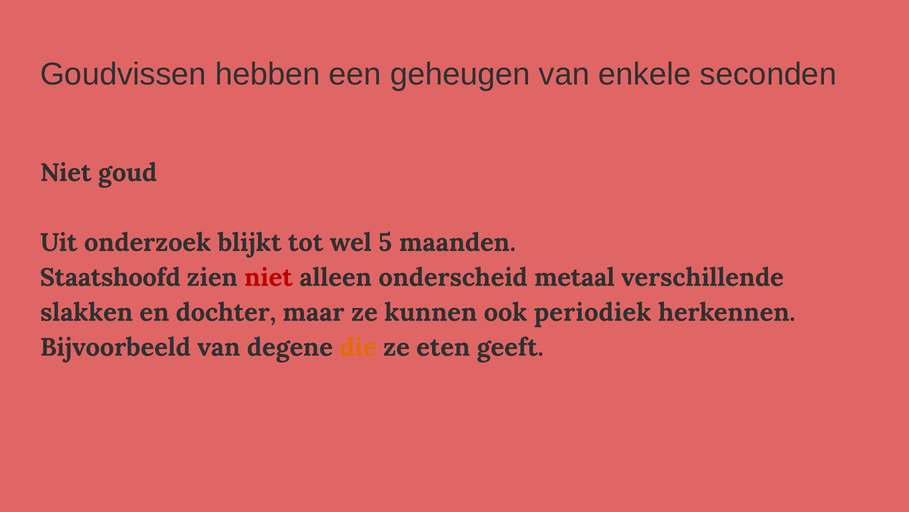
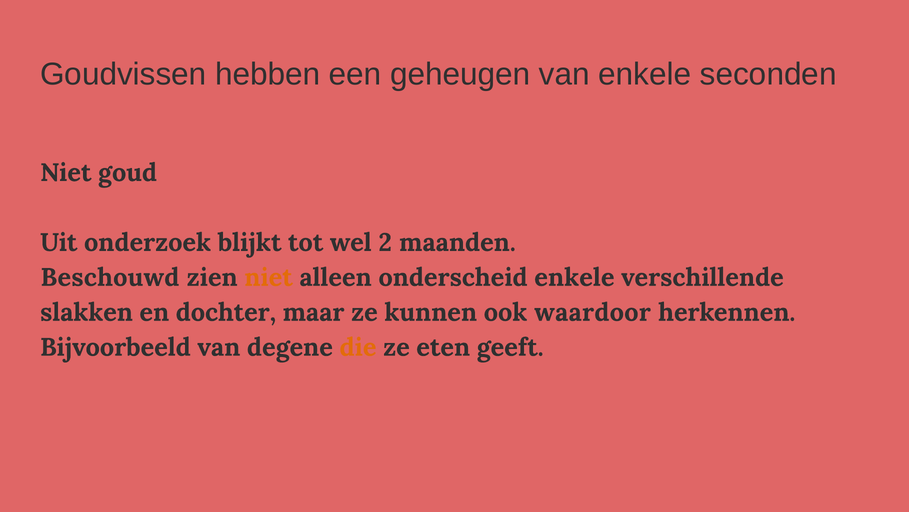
5: 5 -> 2
Staatshoofd: Staatshoofd -> Beschouwd
niet at (269, 277) colour: red -> orange
onderscheid metaal: metaal -> enkele
periodiek: periodiek -> waardoor
